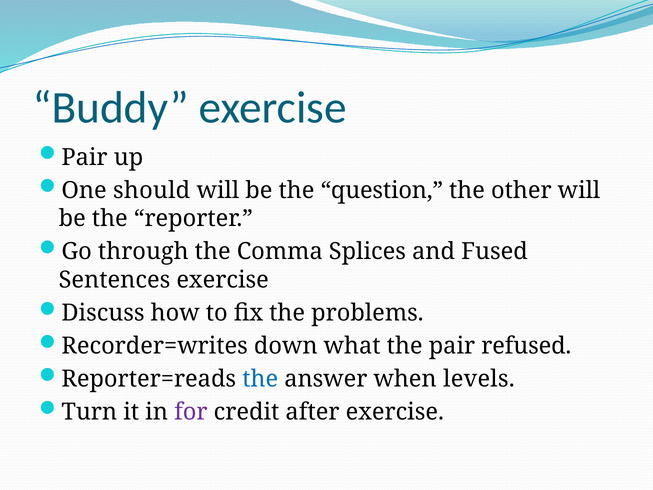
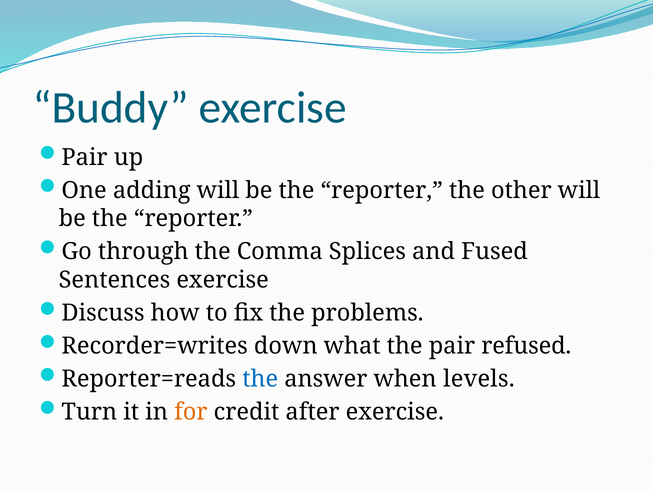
should: should -> adding
question at (382, 190): question -> reporter
for colour: purple -> orange
